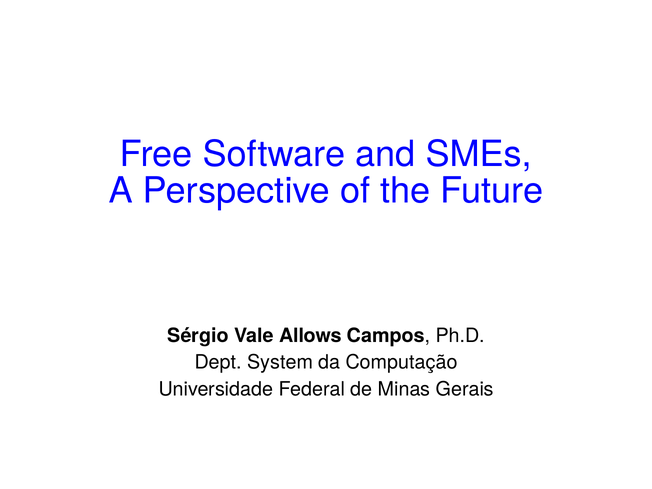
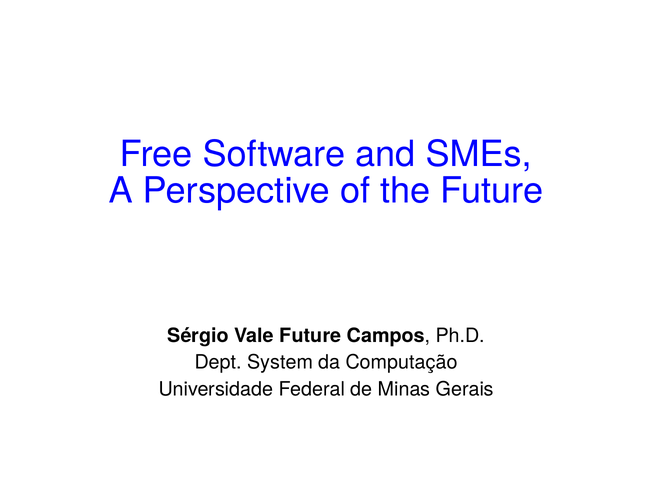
Vale Allows: Allows -> Future
